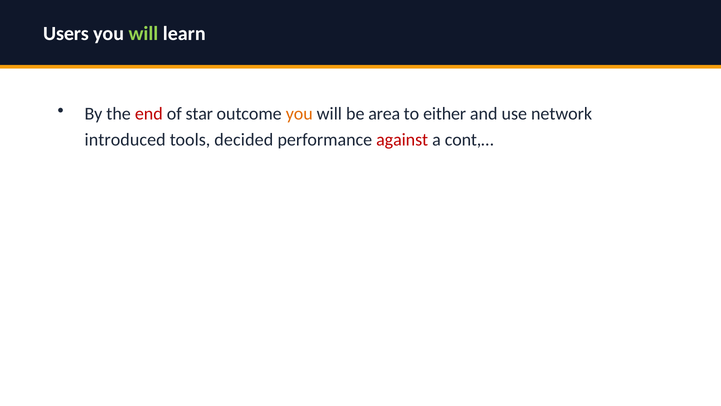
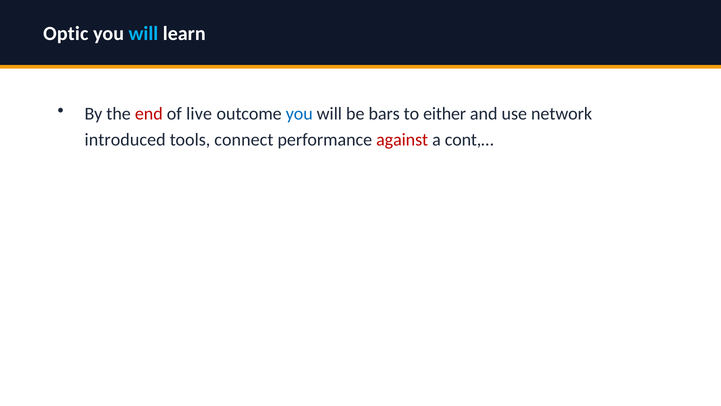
Users: Users -> Optic
will at (143, 34) colour: light green -> light blue
star: star -> live
you at (299, 114) colour: orange -> blue
area: area -> bars
decided: decided -> connect
